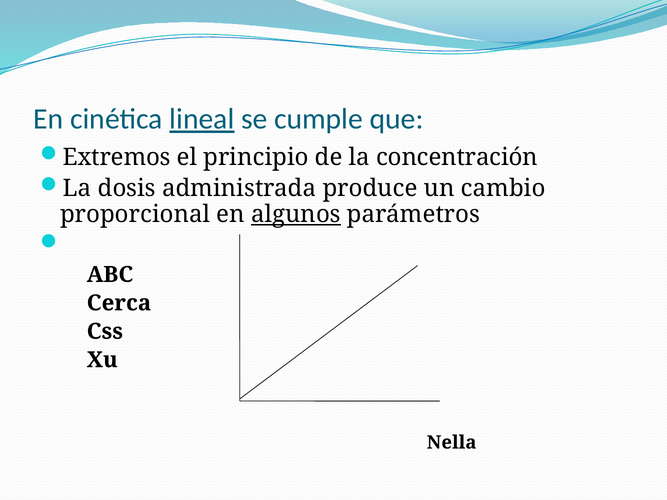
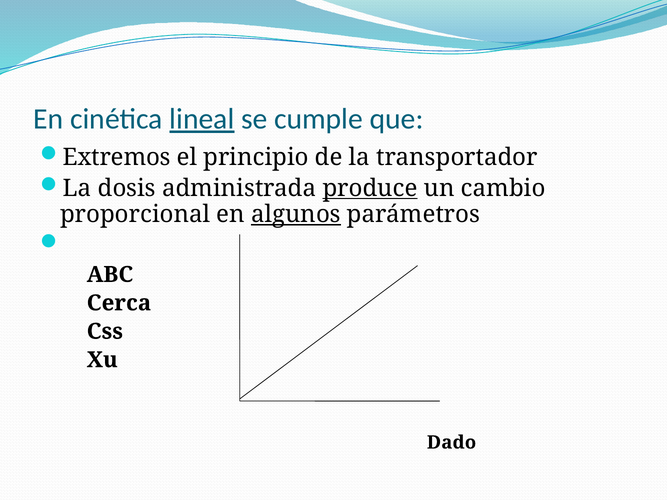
concentración: concentración -> transportador
produce underline: none -> present
Nella: Nella -> Dado
